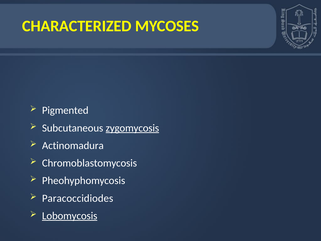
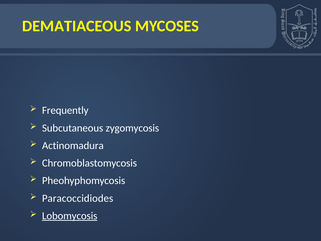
CHARACTERIZED: CHARACTERIZED -> DEMATIACEOUS
Pigmented: Pigmented -> Frequently
zygomycosis underline: present -> none
